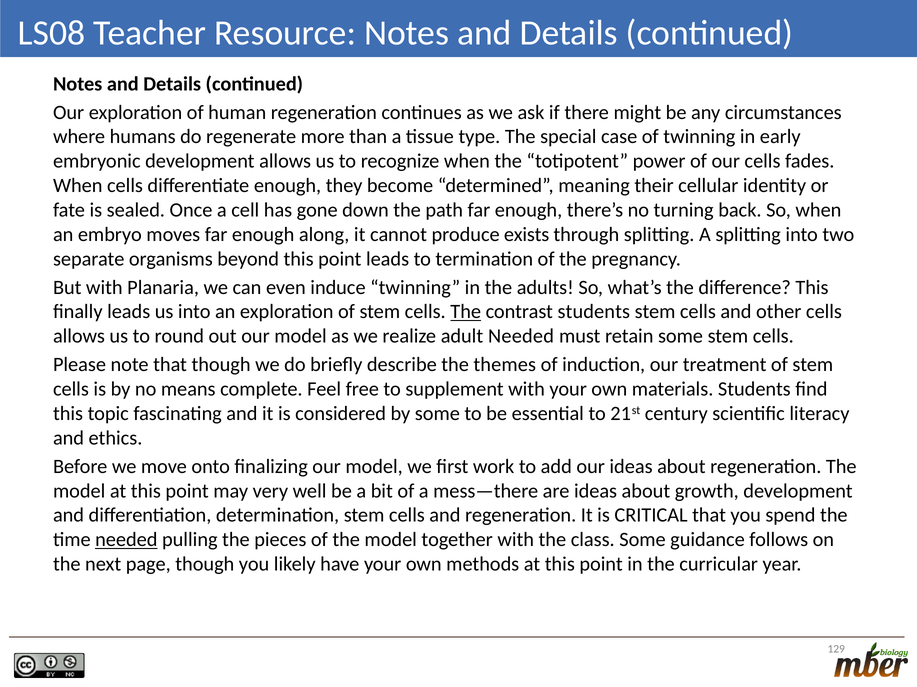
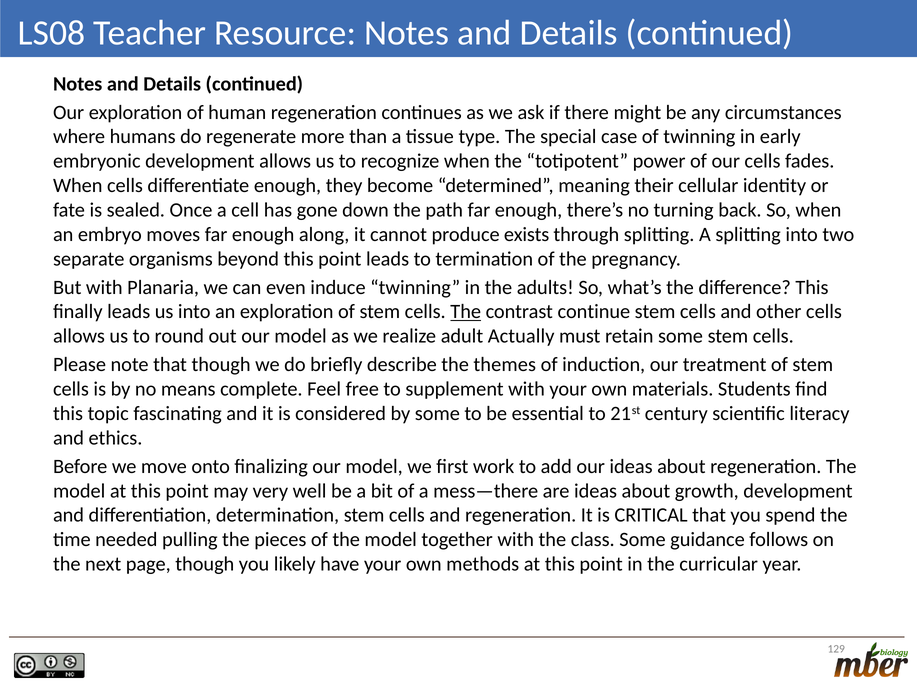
contrast students: students -> continue
adult Needed: Needed -> Actually
needed at (126, 540) underline: present -> none
